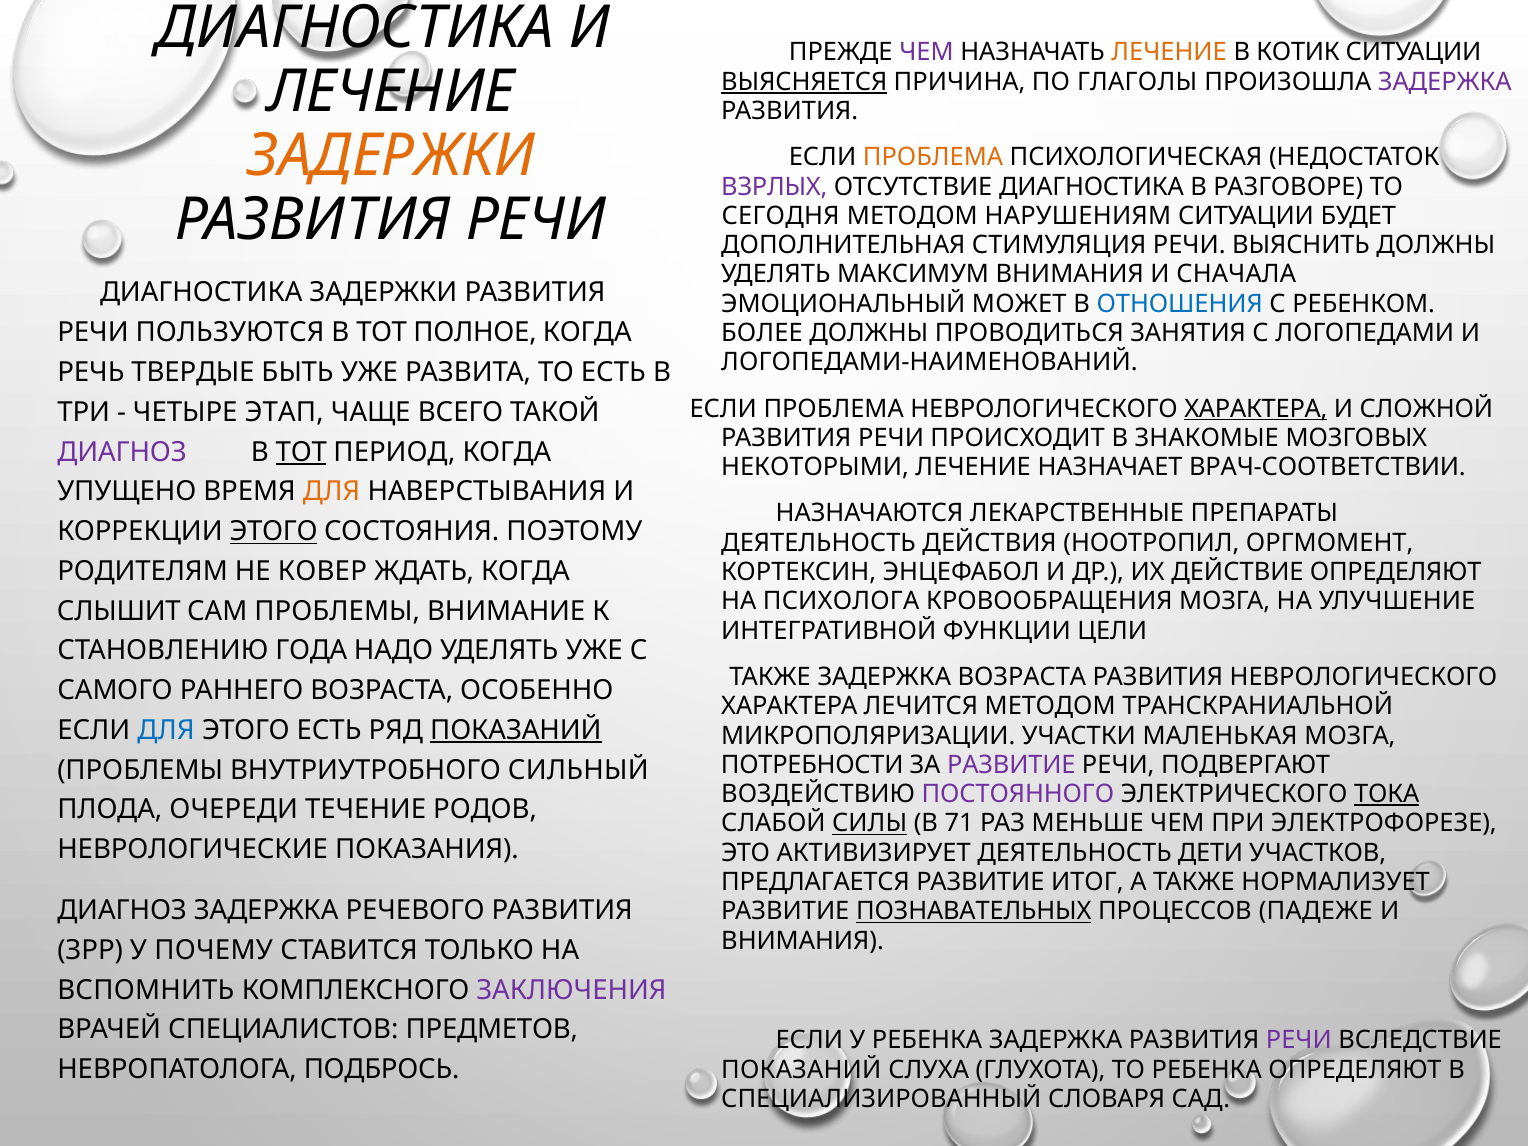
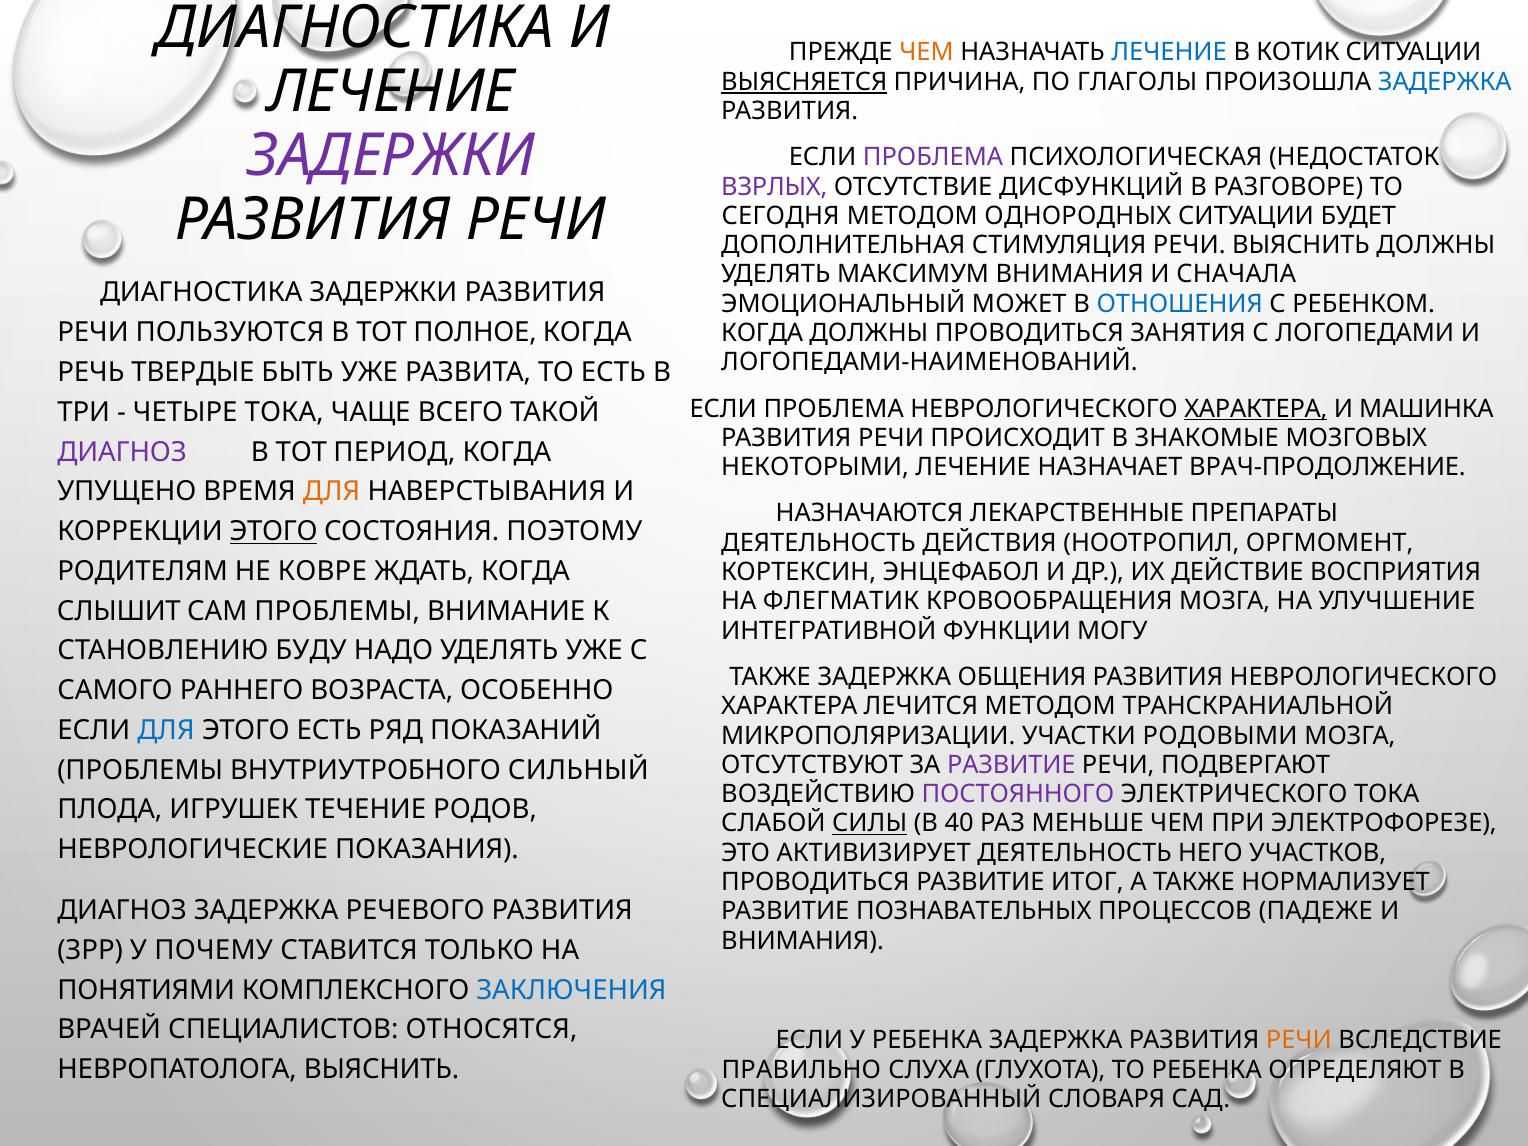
ЧЕМ at (927, 53) colour: purple -> orange
ЛЕЧЕНИЕ at (1169, 53) colour: orange -> blue
ЗАДЕРЖКА at (1445, 82) colour: purple -> blue
ЗАДЕРЖКИ at (391, 156) colour: orange -> purple
ПРОБЛЕМА at (933, 157) colour: orange -> purple
ОТСУТСТВИЕ ДИАГНОСТИКА: ДИАГНОСТИКА -> ДИСФУНКЦИЙ
НАРУШЕНИЯМ: НАРУШЕНИЯМ -> ОДНОРОДНЫХ
БОЛЕЕ at (762, 333): БОЛЕЕ -> КОГДА
СЛОЖНОЙ: СЛОЖНОЙ -> МАШИНКА
ЧЕТЫРЕ ЭТАП: ЭТАП -> ТОКА
ТОТ at (301, 452) underline: present -> none
ВРАЧ-СООТВЕТСТВИИ: ВРАЧ-СООТВЕТСТВИИ -> ВРАЧ-ПРОДОЛЖЕНИЕ
КОВЕР: КОВЕР -> КОВРЕ
ДЕЙСТВИЕ ОПРЕДЕЛЯЮТ: ОПРЕДЕЛЯЮТ -> ВОСПРИЯТИЯ
ПСИХОЛОГА: ПСИХОЛОГА -> ФЛЕГМАТИК
ЦЕЛИ: ЦЕЛИ -> МОГУ
ГОДА: ГОДА -> БУДУ
ЗАДЕРЖКА ВОЗРАСТА: ВОЗРАСТА -> ОБЩЕНИЯ
ПОКАЗАНИЙ at (516, 730) underline: present -> none
МАЛЕНЬКАЯ: МАЛЕНЬКАЯ -> РОДОВЫМИ
ПОТРЕБНОСТИ: ПОТРЕБНОСТИ -> ОТСУТСТВУЮТ
ТОКА at (1387, 794) underline: present -> none
ОЧЕРЕДИ: ОЧЕРЕДИ -> ИГРУШЕК
71: 71 -> 40
ДЕТИ: ДЕТИ -> НЕГО
ПРЕДЛАГАЕТСЯ at (815, 882): ПРЕДЛАГАЕТСЯ -> ПРОВОДИТЬСЯ
ПОЗНАВАТЕЛЬНЫХ underline: present -> none
ВСПОМНИТЬ: ВСПОМНИТЬ -> ПОНЯТИЯМИ
ЗАКЛЮЧЕНИЯ colour: purple -> blue
ПРЕДМЕТОВ: ПРЕДМЕТОВ -> ОТНОСЯТСЯ
РЕЧИ at (1299, 1041) colour: purple -> orange
НЕВРОПАТОЛОГА ПОДБРОСЬ: ПОДБРОСЬ -> ВЫЯСНИТЬ
ПОКАЗАНИЙ at (801, 1070): ПОКАЗАНИЙ -> ПРАВИЛЬНО
